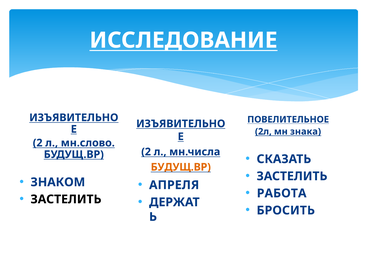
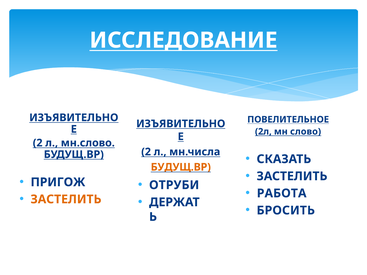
знака: знака -> слово
ЗНАКОМ: ЗНАКОМ -> ПРИГОЖ
АПРЕЛЯ: АПРЕЛЯ -> ОТРУБИ
ЗАСТЕЛИТЬ at (66, 199) colour: black -> orange
